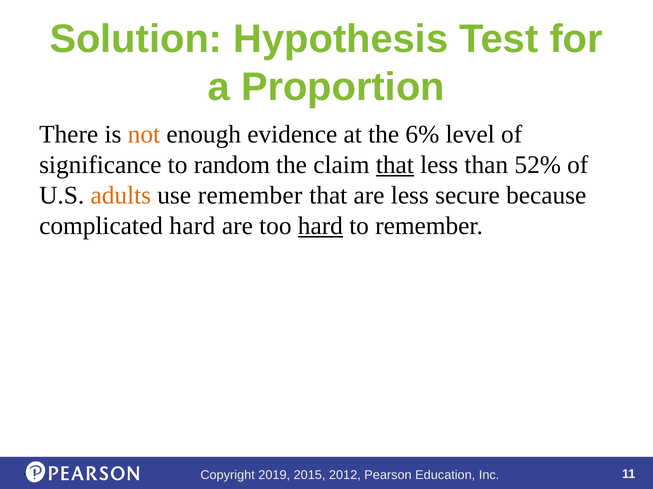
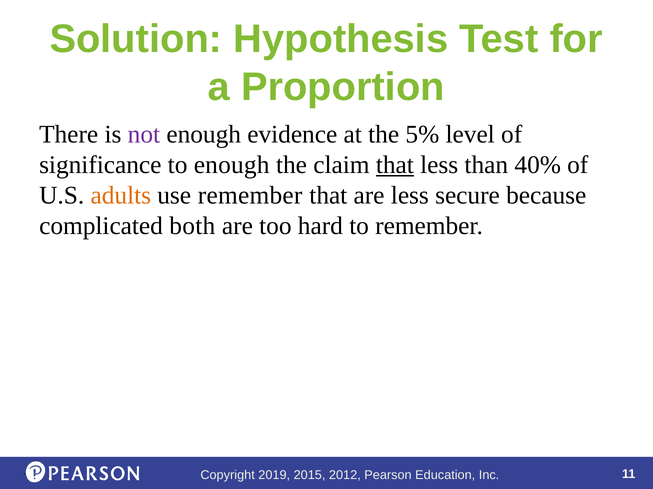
not colour: orange -> purple
6%: 6% -> 5%
to random: random -> enough
52%: 52% -> 40%
complicated hard: hard -> both
hard at (320, 226) underline: present -> none
